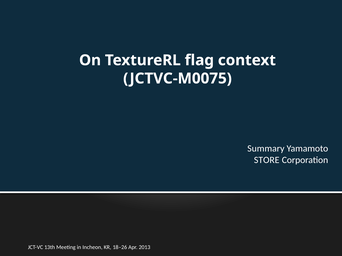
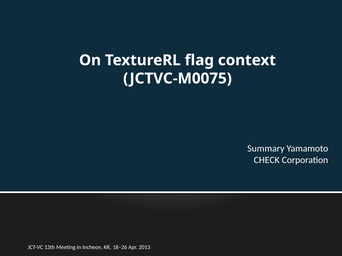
STORE: STORE -> CHECK
